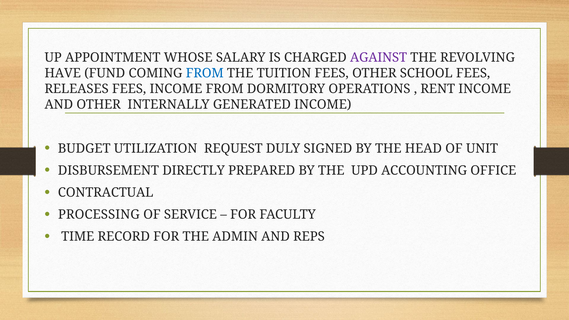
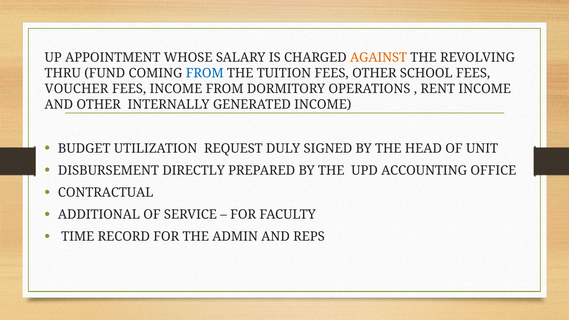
AGAINST colour: purple -> orange
HAVE: HAVE -> THRU
RELEASES: RELEASES -> VOUCHER
PROCESSING: PROCESSING -> ADDITIONAL
